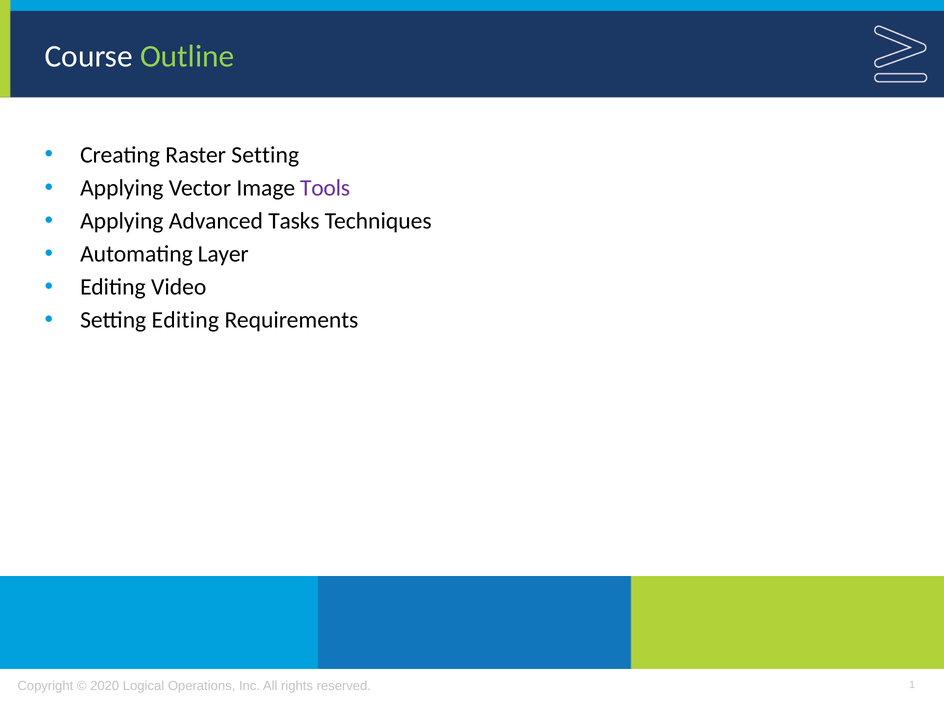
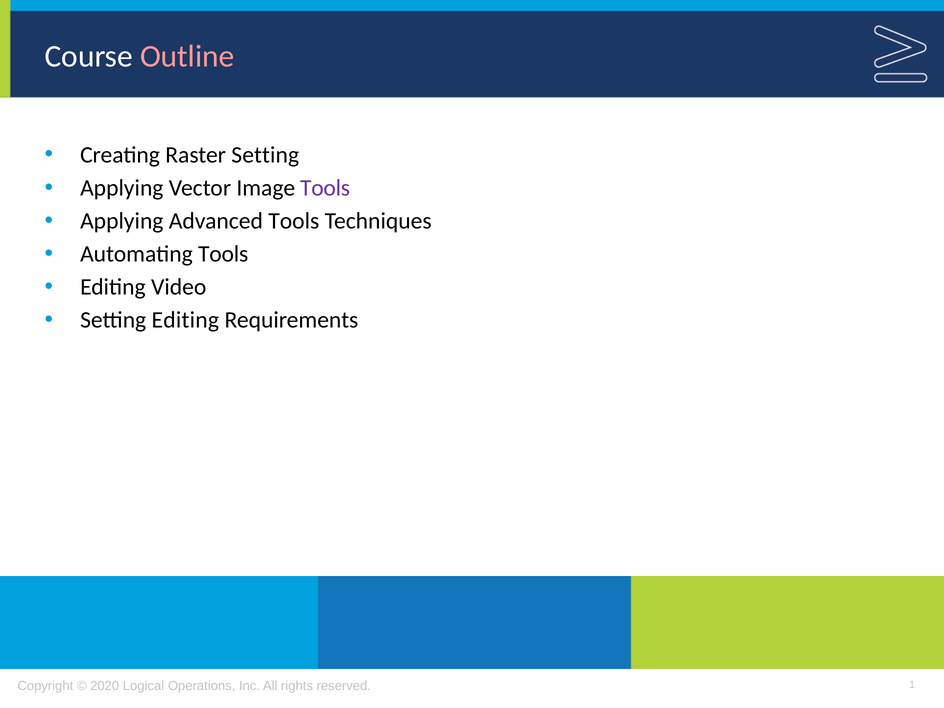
Outline colour: light green -> pink
Advanced Tasks: Tasks -> Tools
Automating Layer: Layer -> Tools
